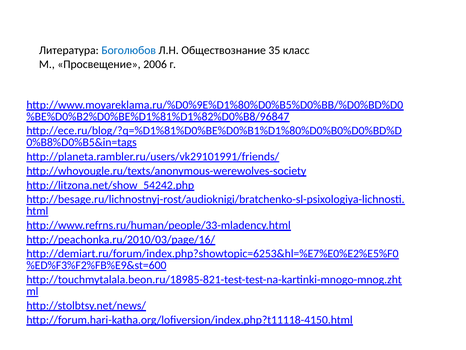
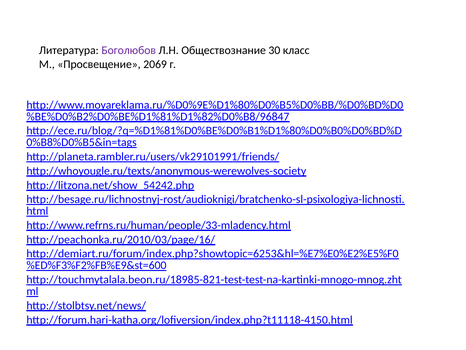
Боголюбов colour: blue -> purple
35: 35 -> 30
2006: 2006 -> 2069
